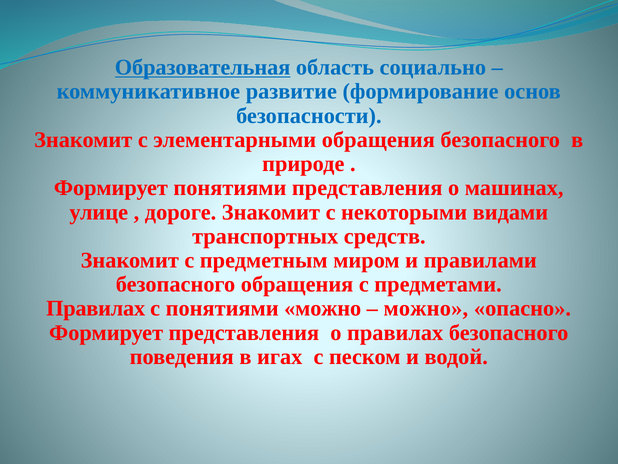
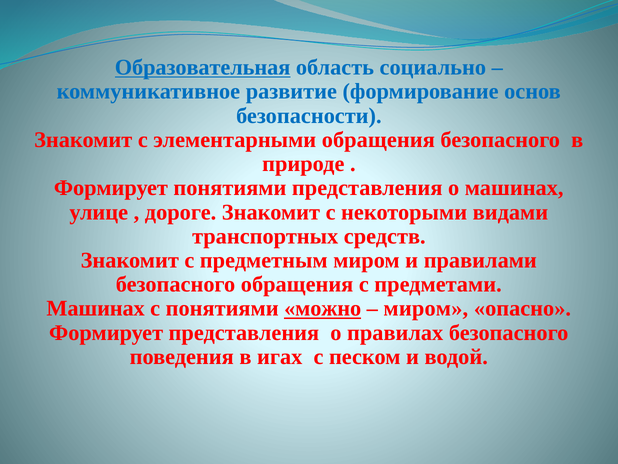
Правилах at (96, 308): Правилах -> Машинах
можно at (323, 308) underline: none -> present
можно at (426, 308): можно -> миром
